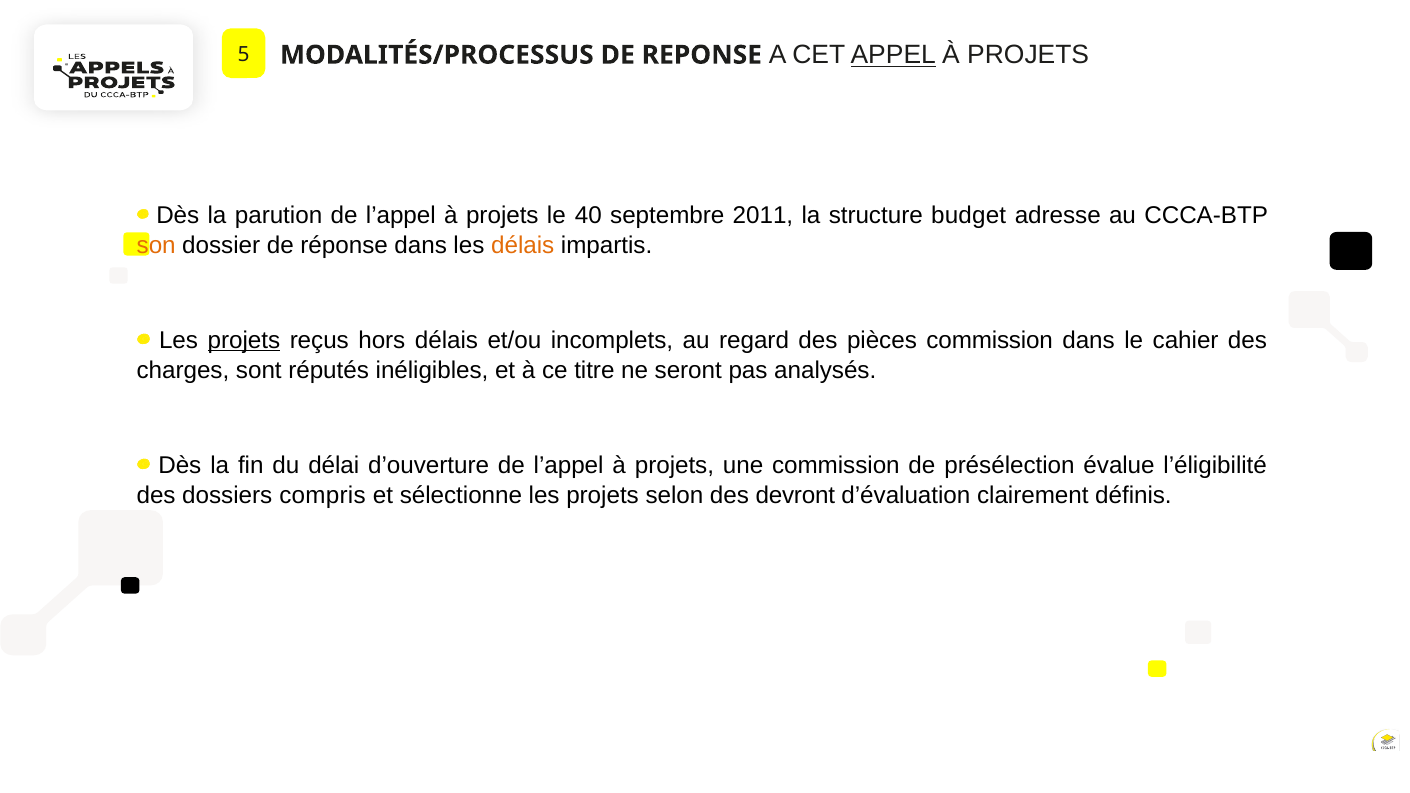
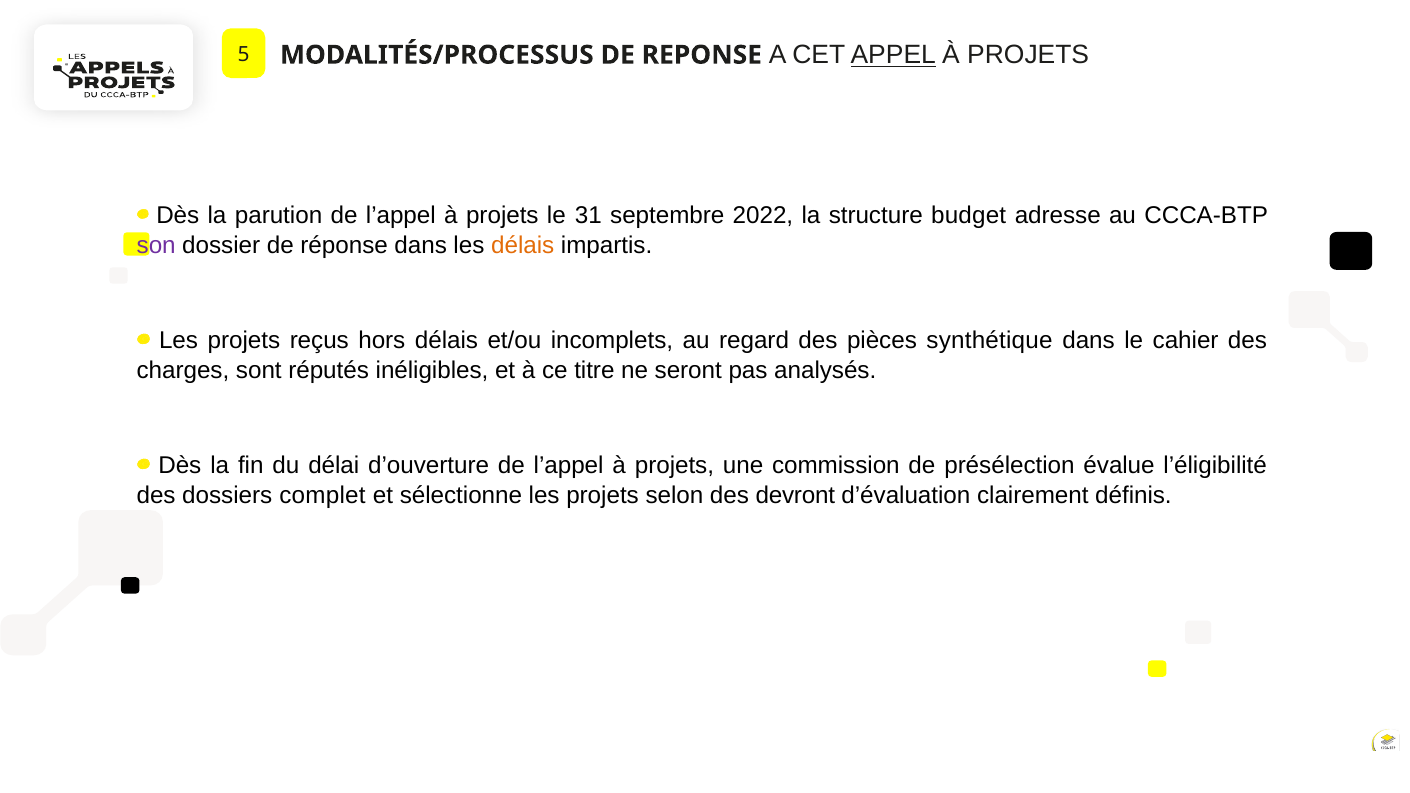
40: 40 -> 31
2011: 2011 -> 2022
son colour: orange -> purple
projets at (244, 340) underline: present -> none
pièces commission: commission -> synthétique
compris: compris -> complet
